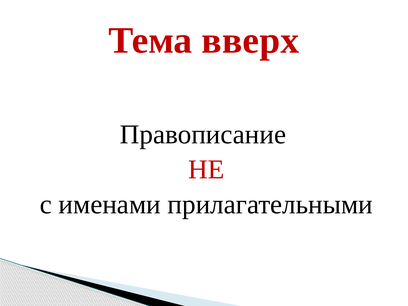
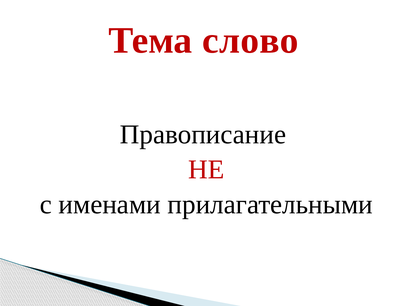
вверх: вверх -> слово
